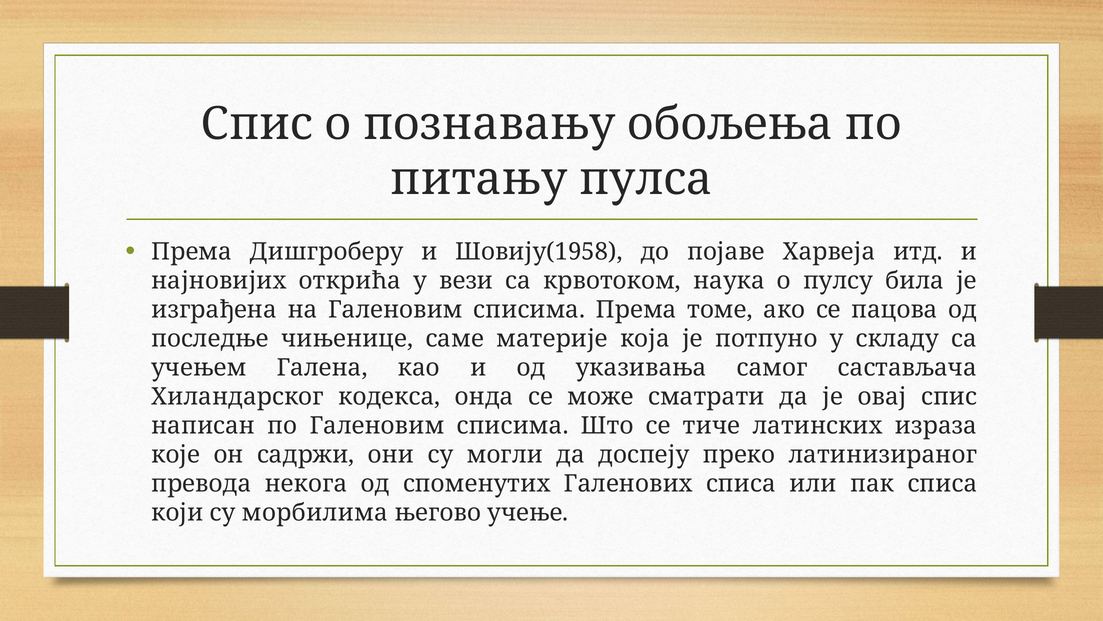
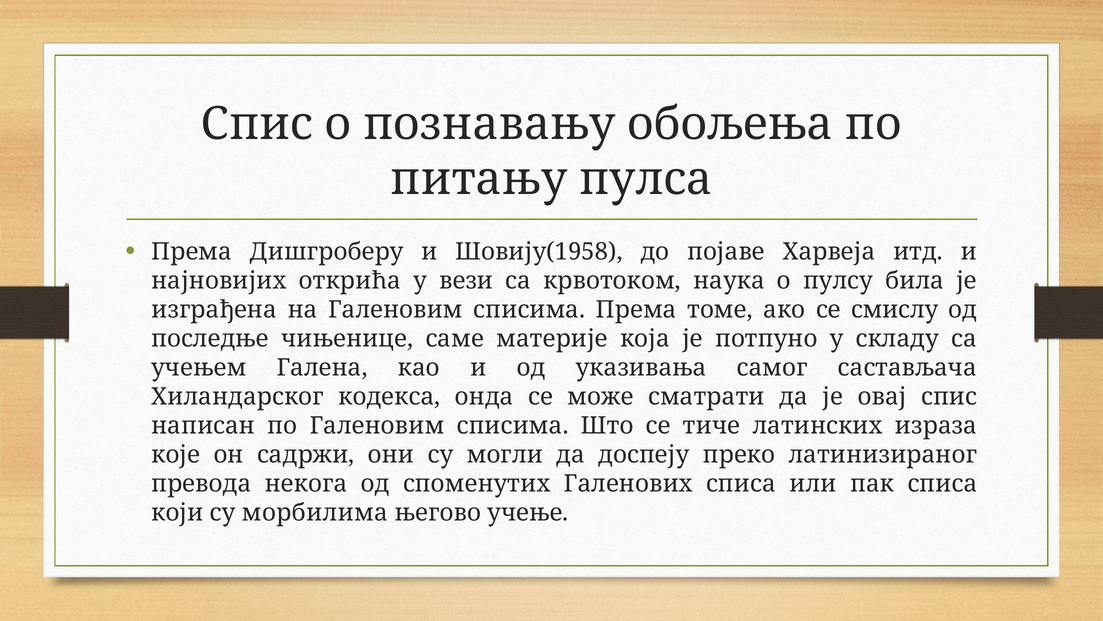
пацова: пацова -> смислу
